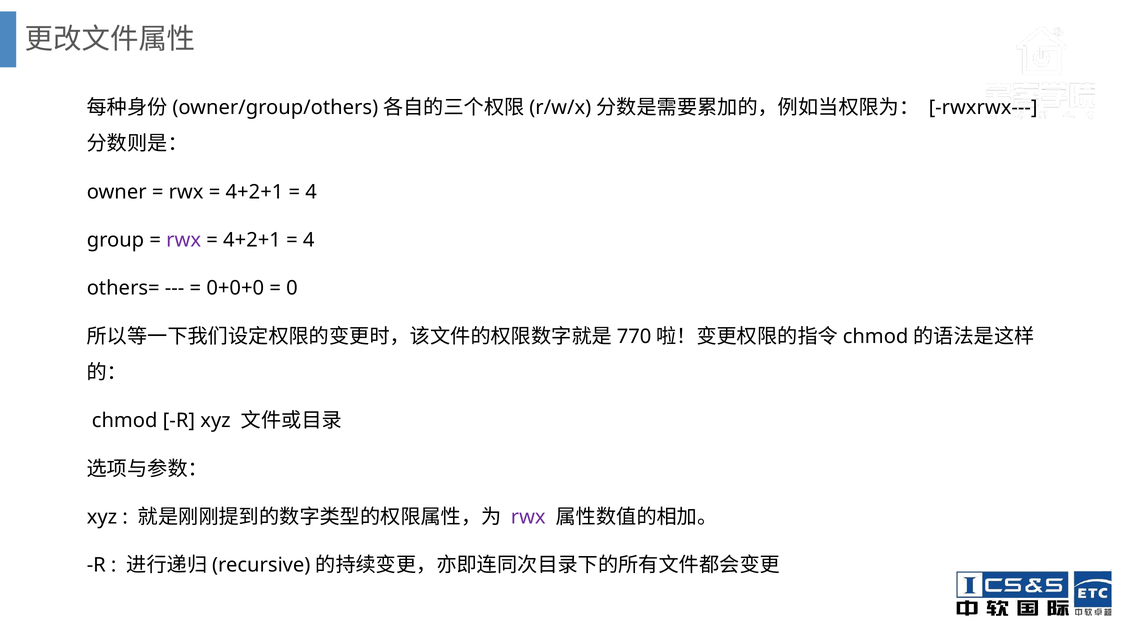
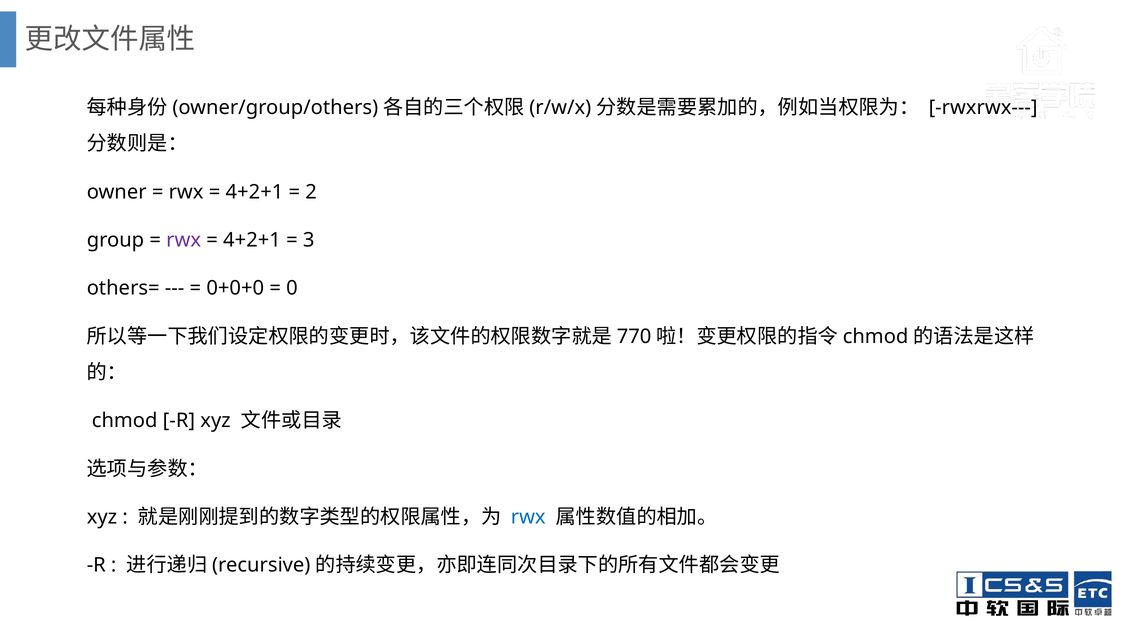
4 at (311, 192): 4 -> 2
4 at (309, 240): 4 -> 3
rwx at (528, 517) colour: purple -> blue
